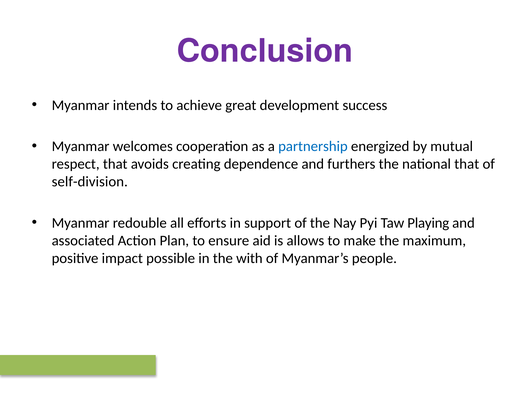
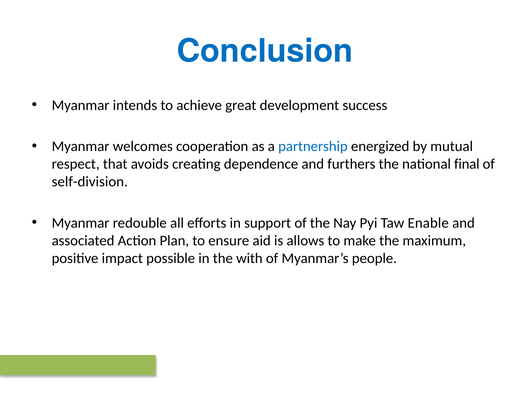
Conclusion colour: purple -> blue
national that: that -> final
Playing: Playing -> Enable
